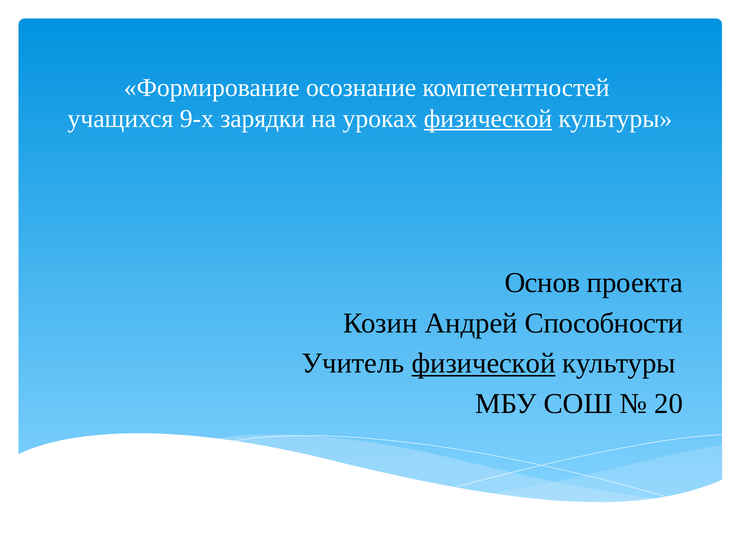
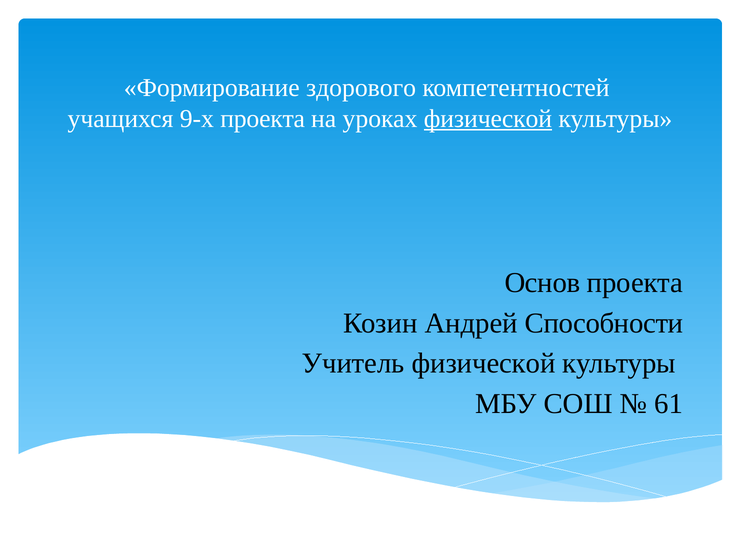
осознание: осознание -> здорового
9-х зарядки: зарядки -> проекта
физической at (484, 363) underline: present -> none
20: 20 -> 61
